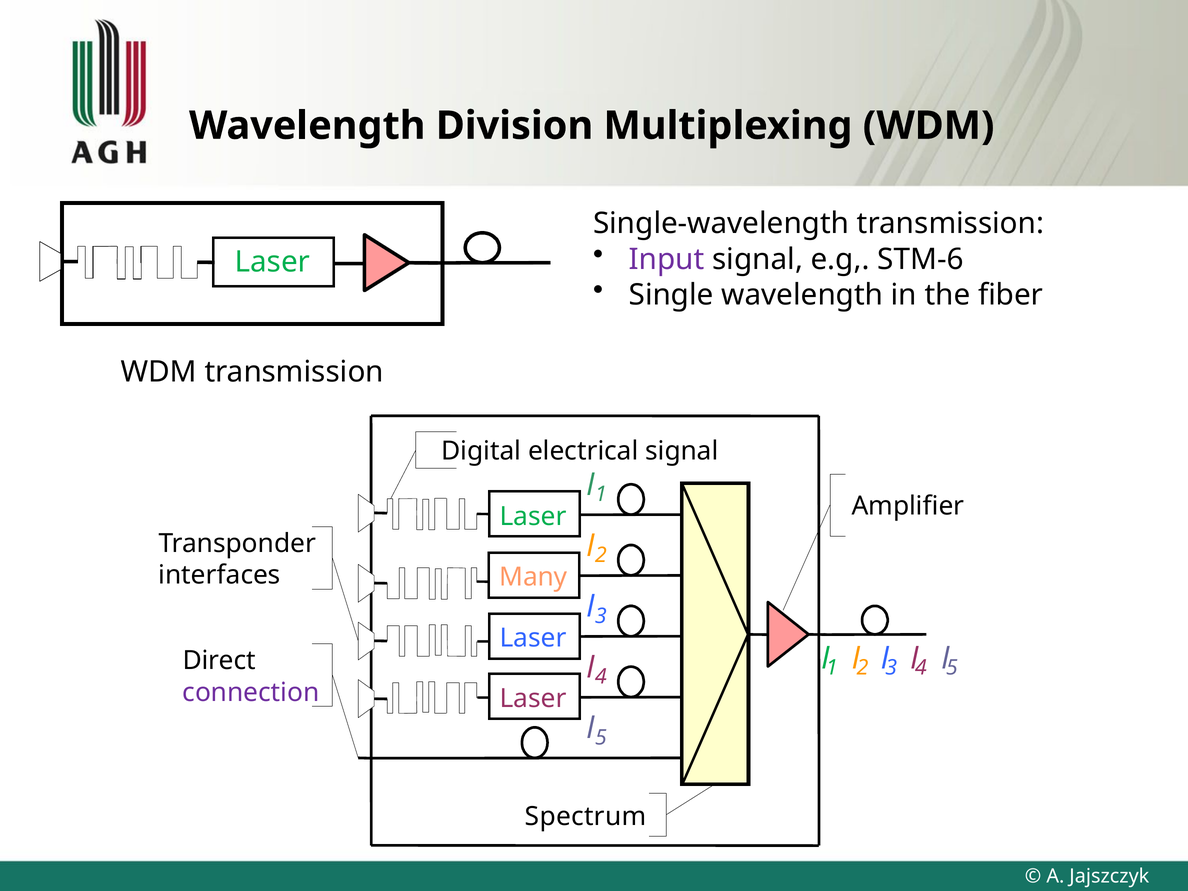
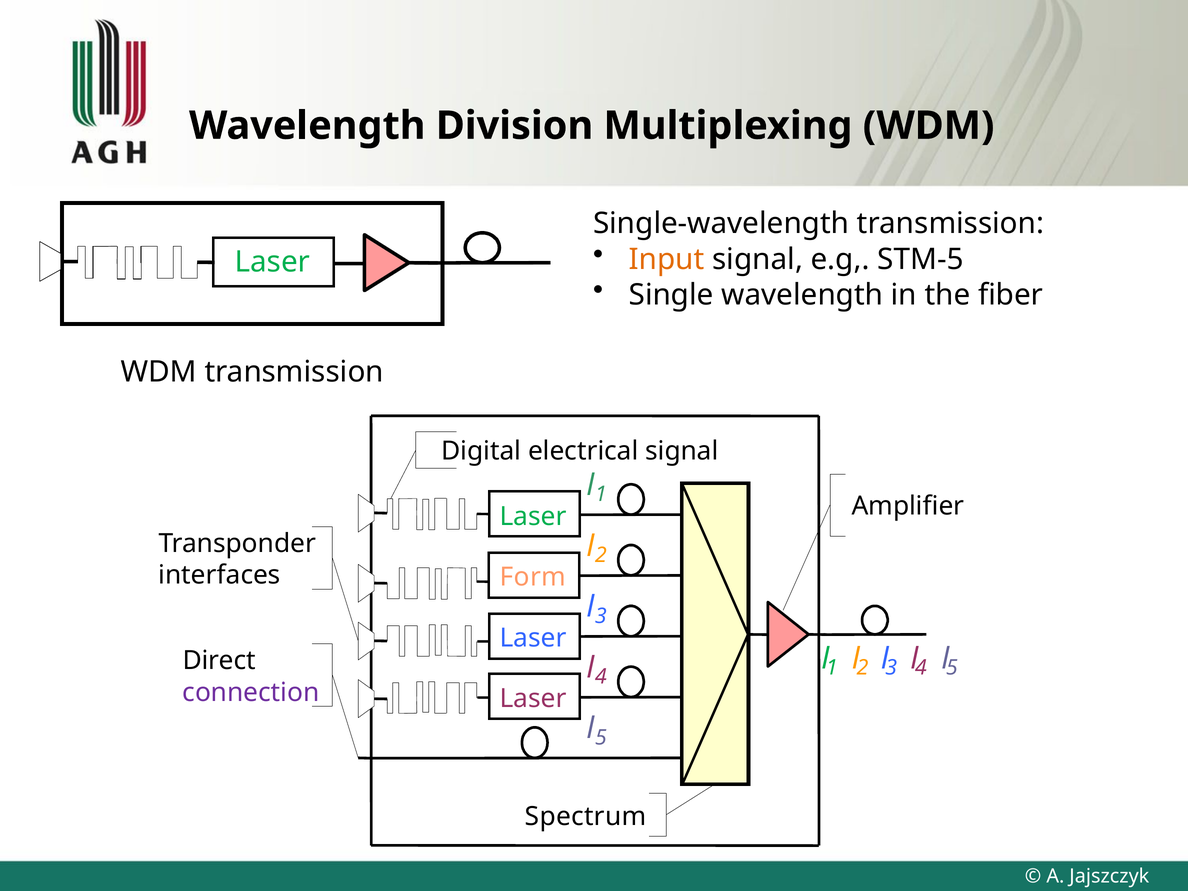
Input colour: purple -> orange
STM-6: STM-6 -> STM-5
Many: Many -> Form
